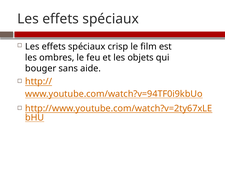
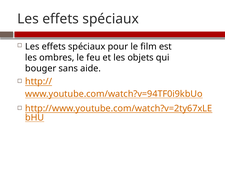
crisp: crisp -> pour
